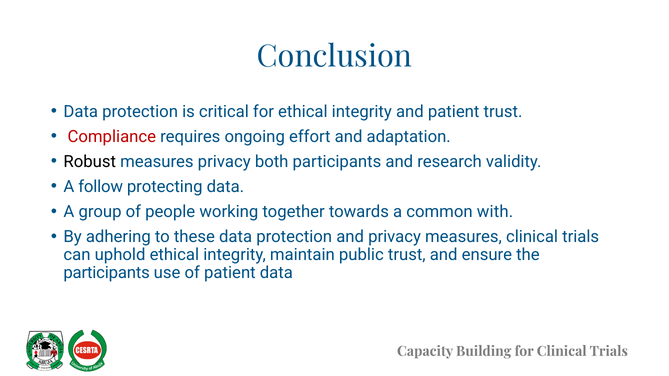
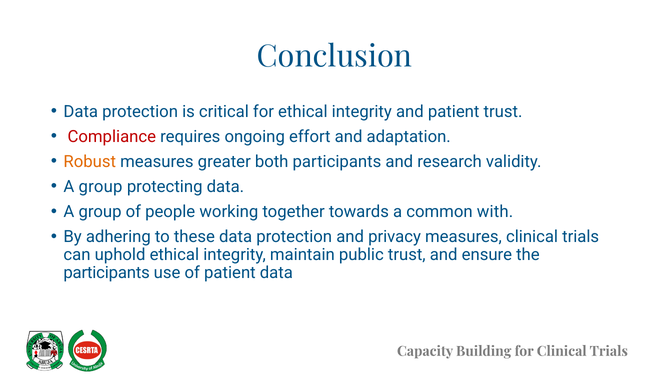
Robust colour: black -> orange
measures privacy: privacy -> greater
follow at (101, 187): follow -> group
